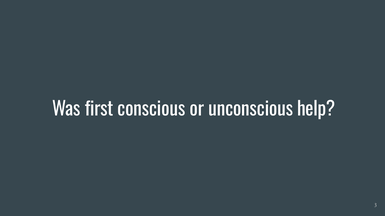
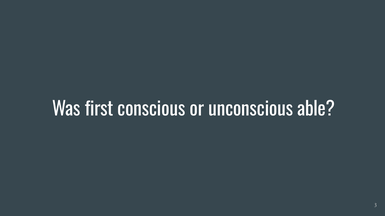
help: help -> able
